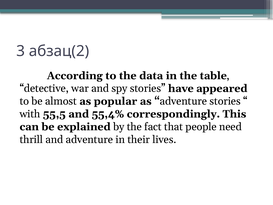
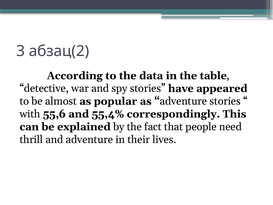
55,5: 55,5 -> 55,6
